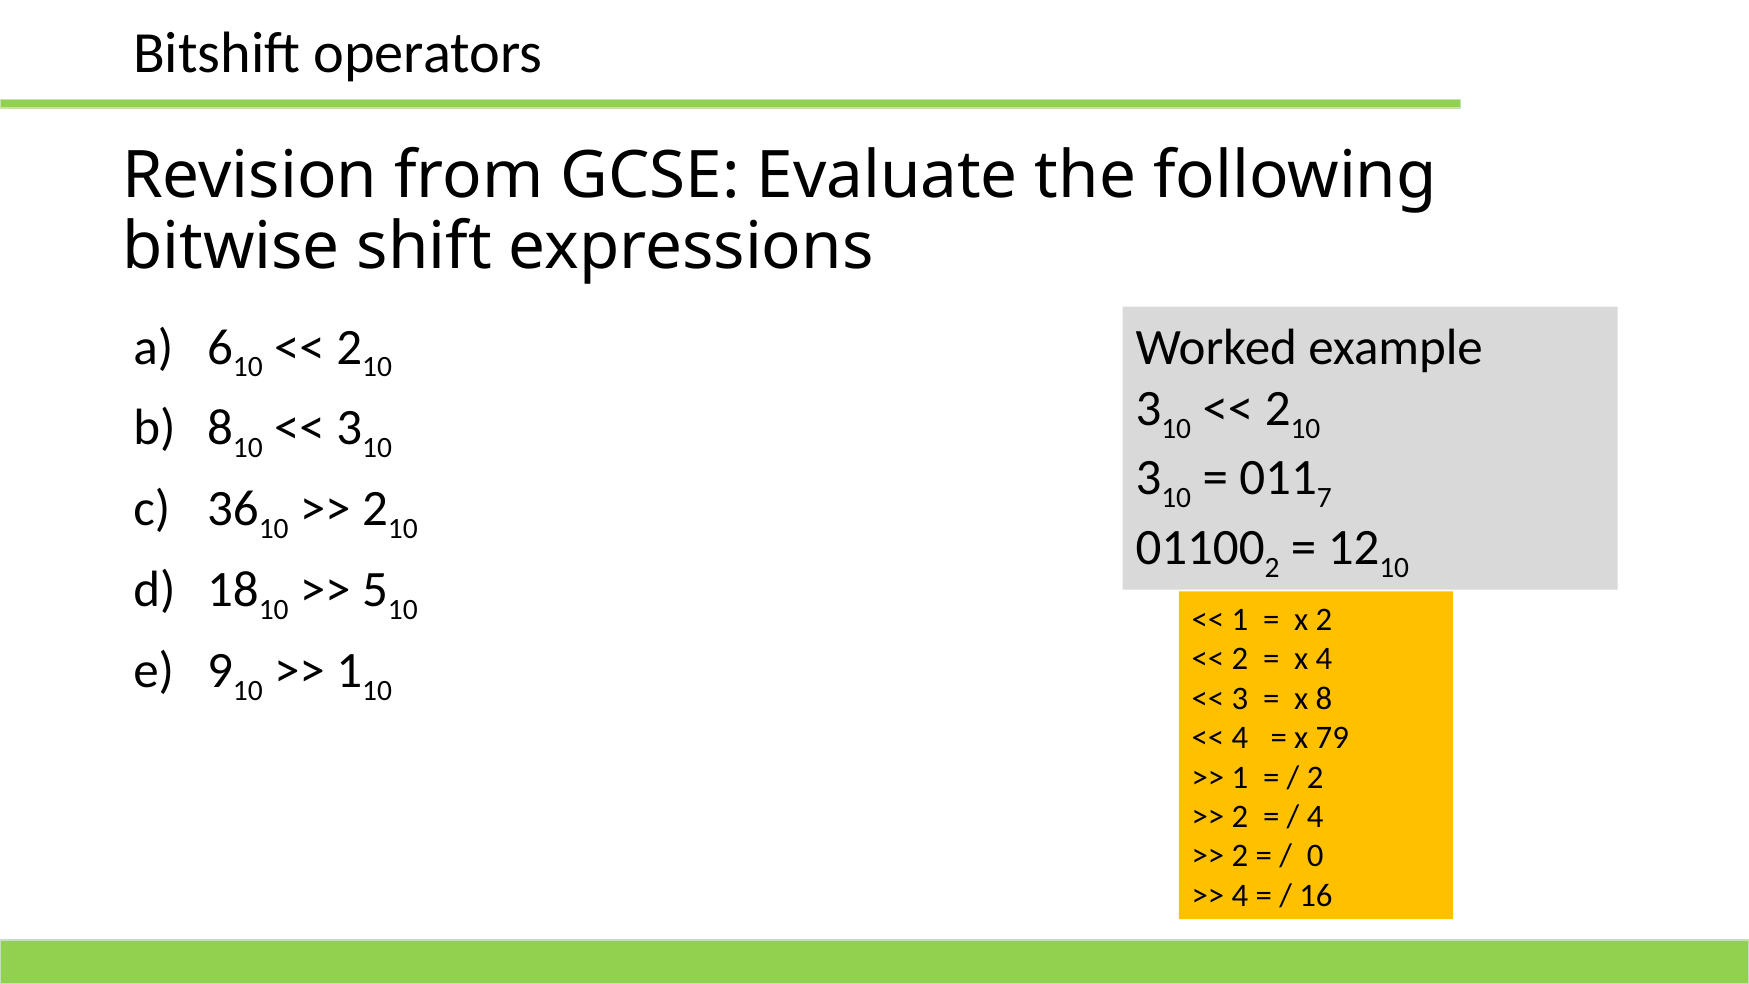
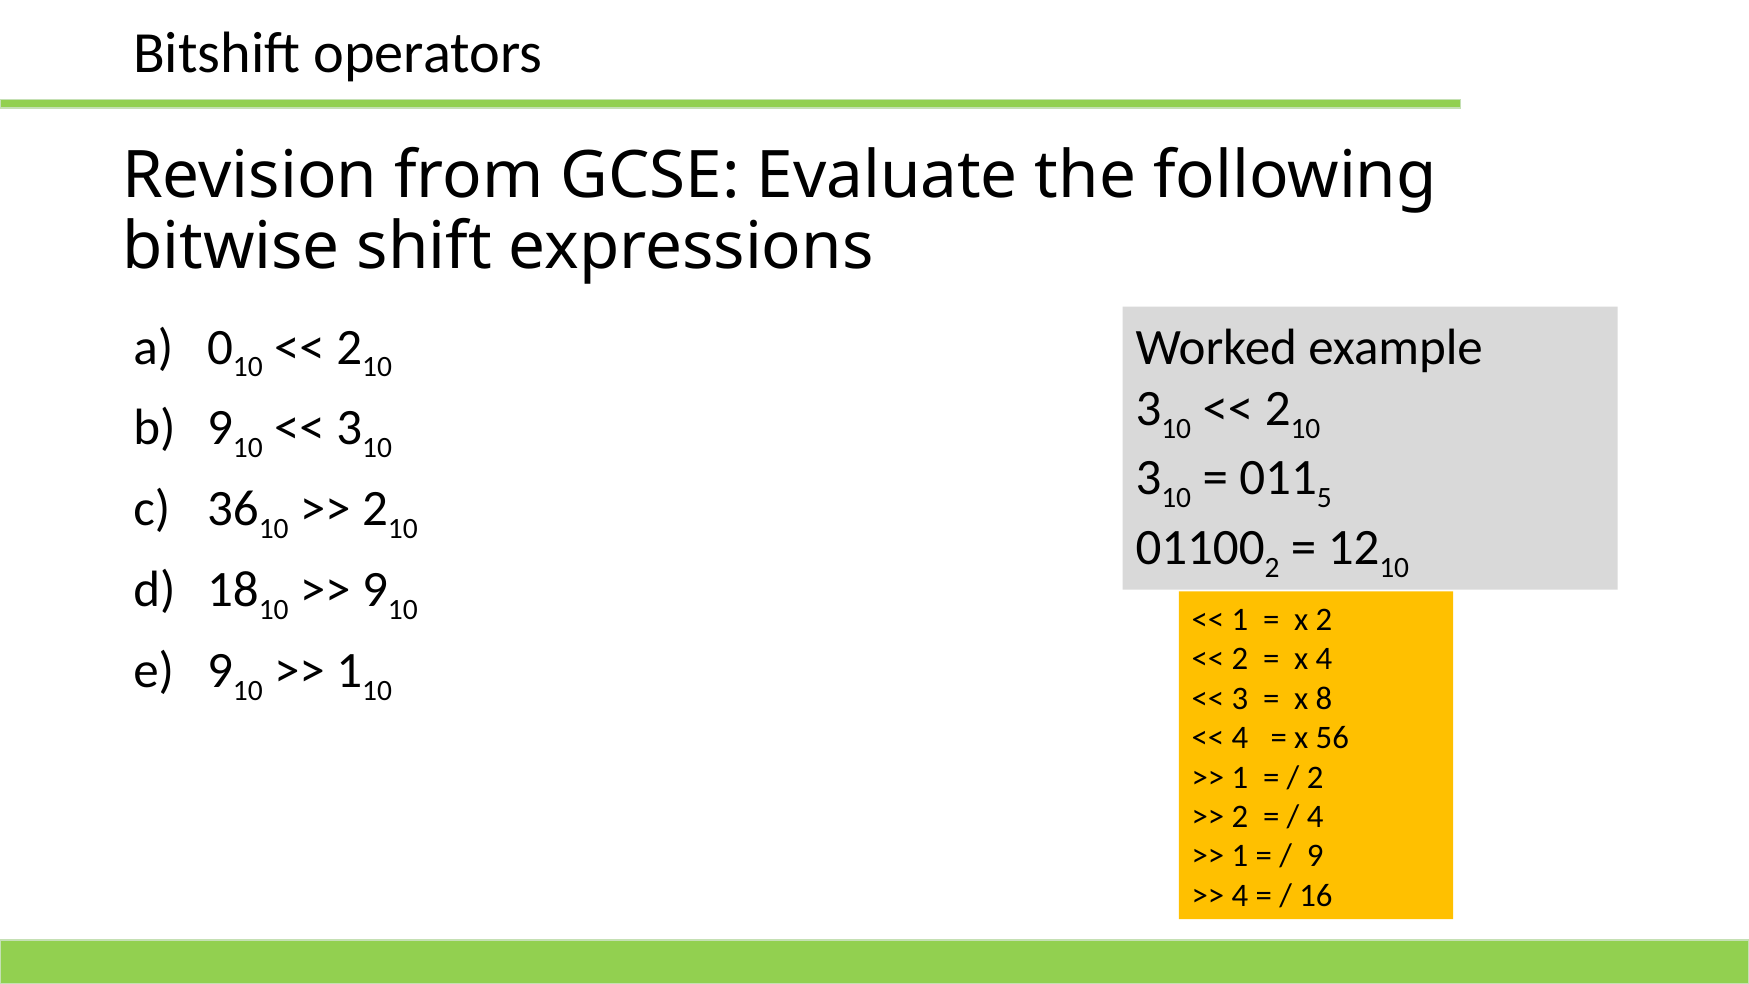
6: 6 -> 0
8 at (220, 428): 8 -> 9
7: 7 -> 5
5 at (375, 590): 5 -> 9
79: 79 -> 56
2 at (1240, 856): 2 -> 1
0 at (1315, 856): 0 -> 9
